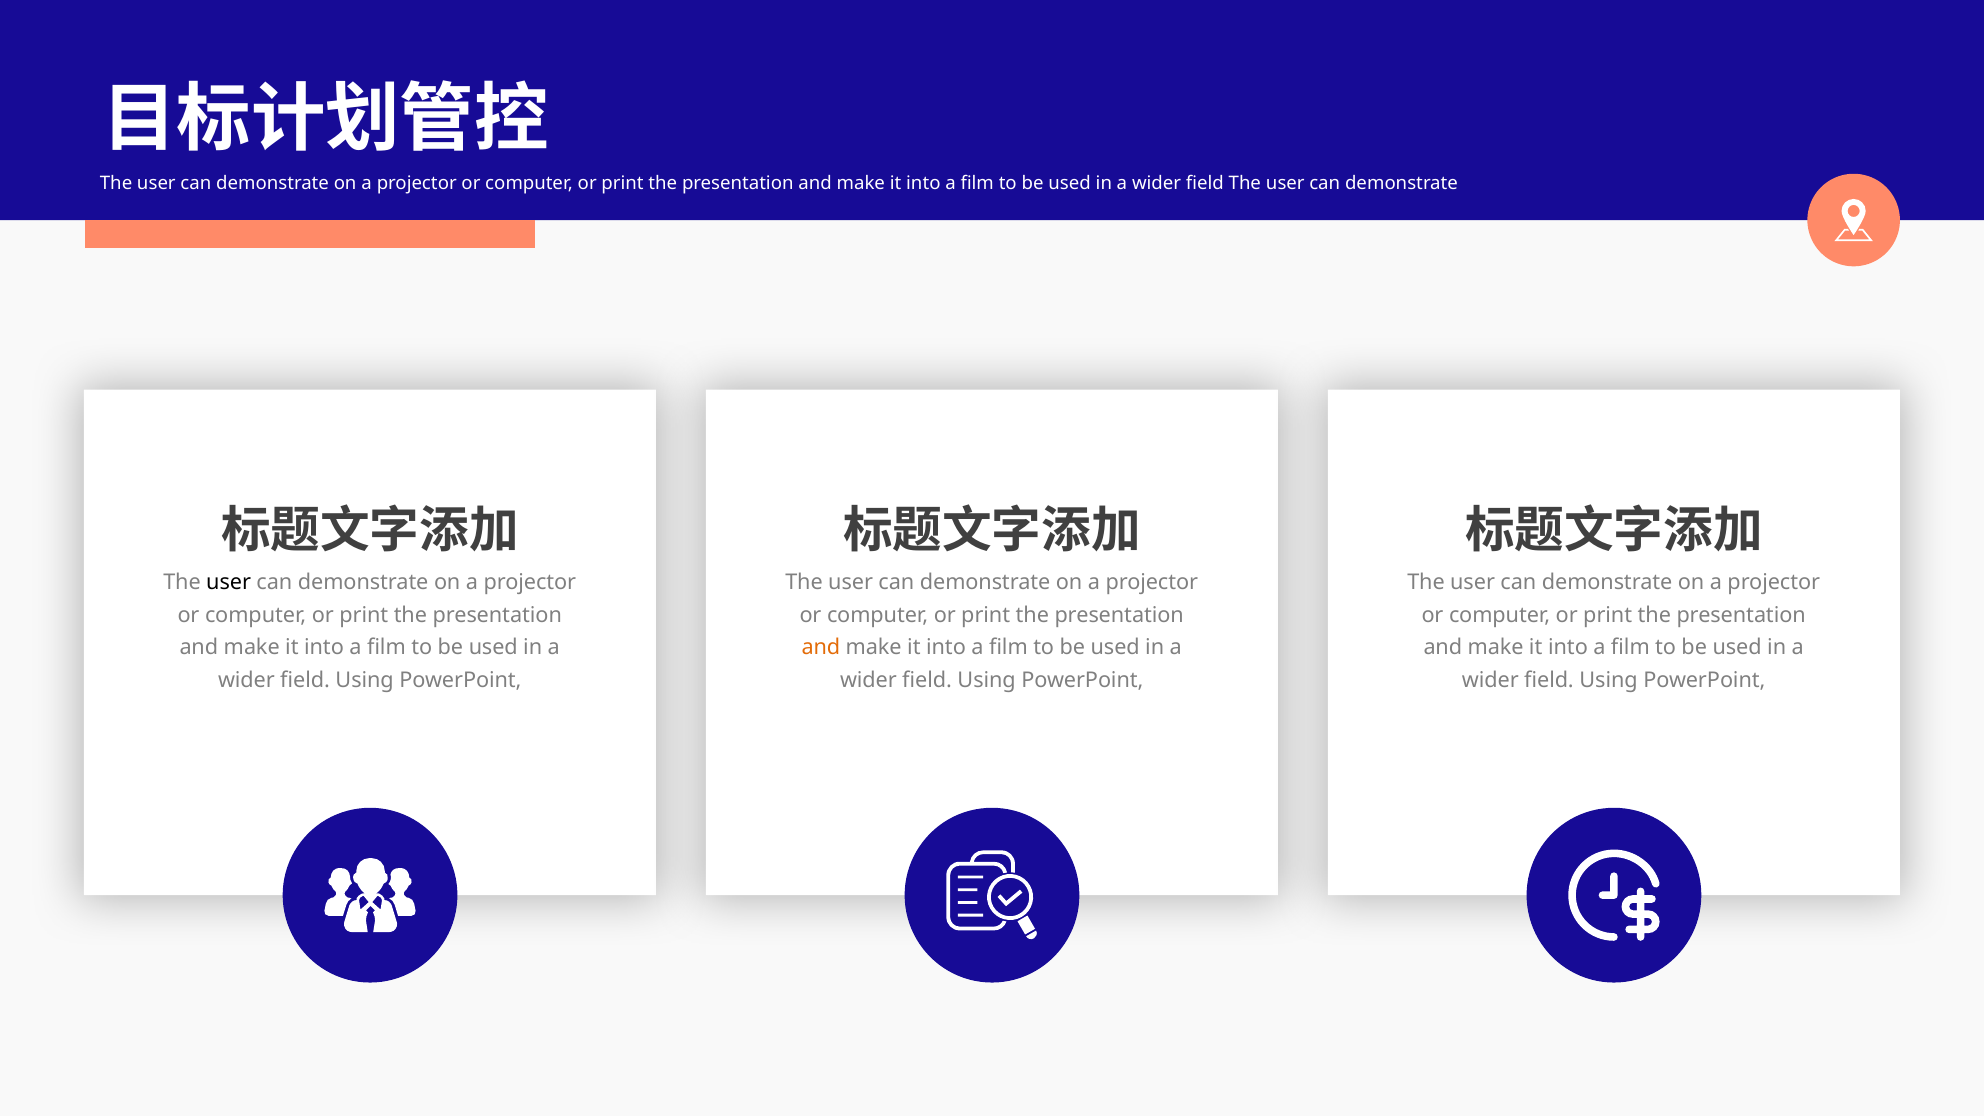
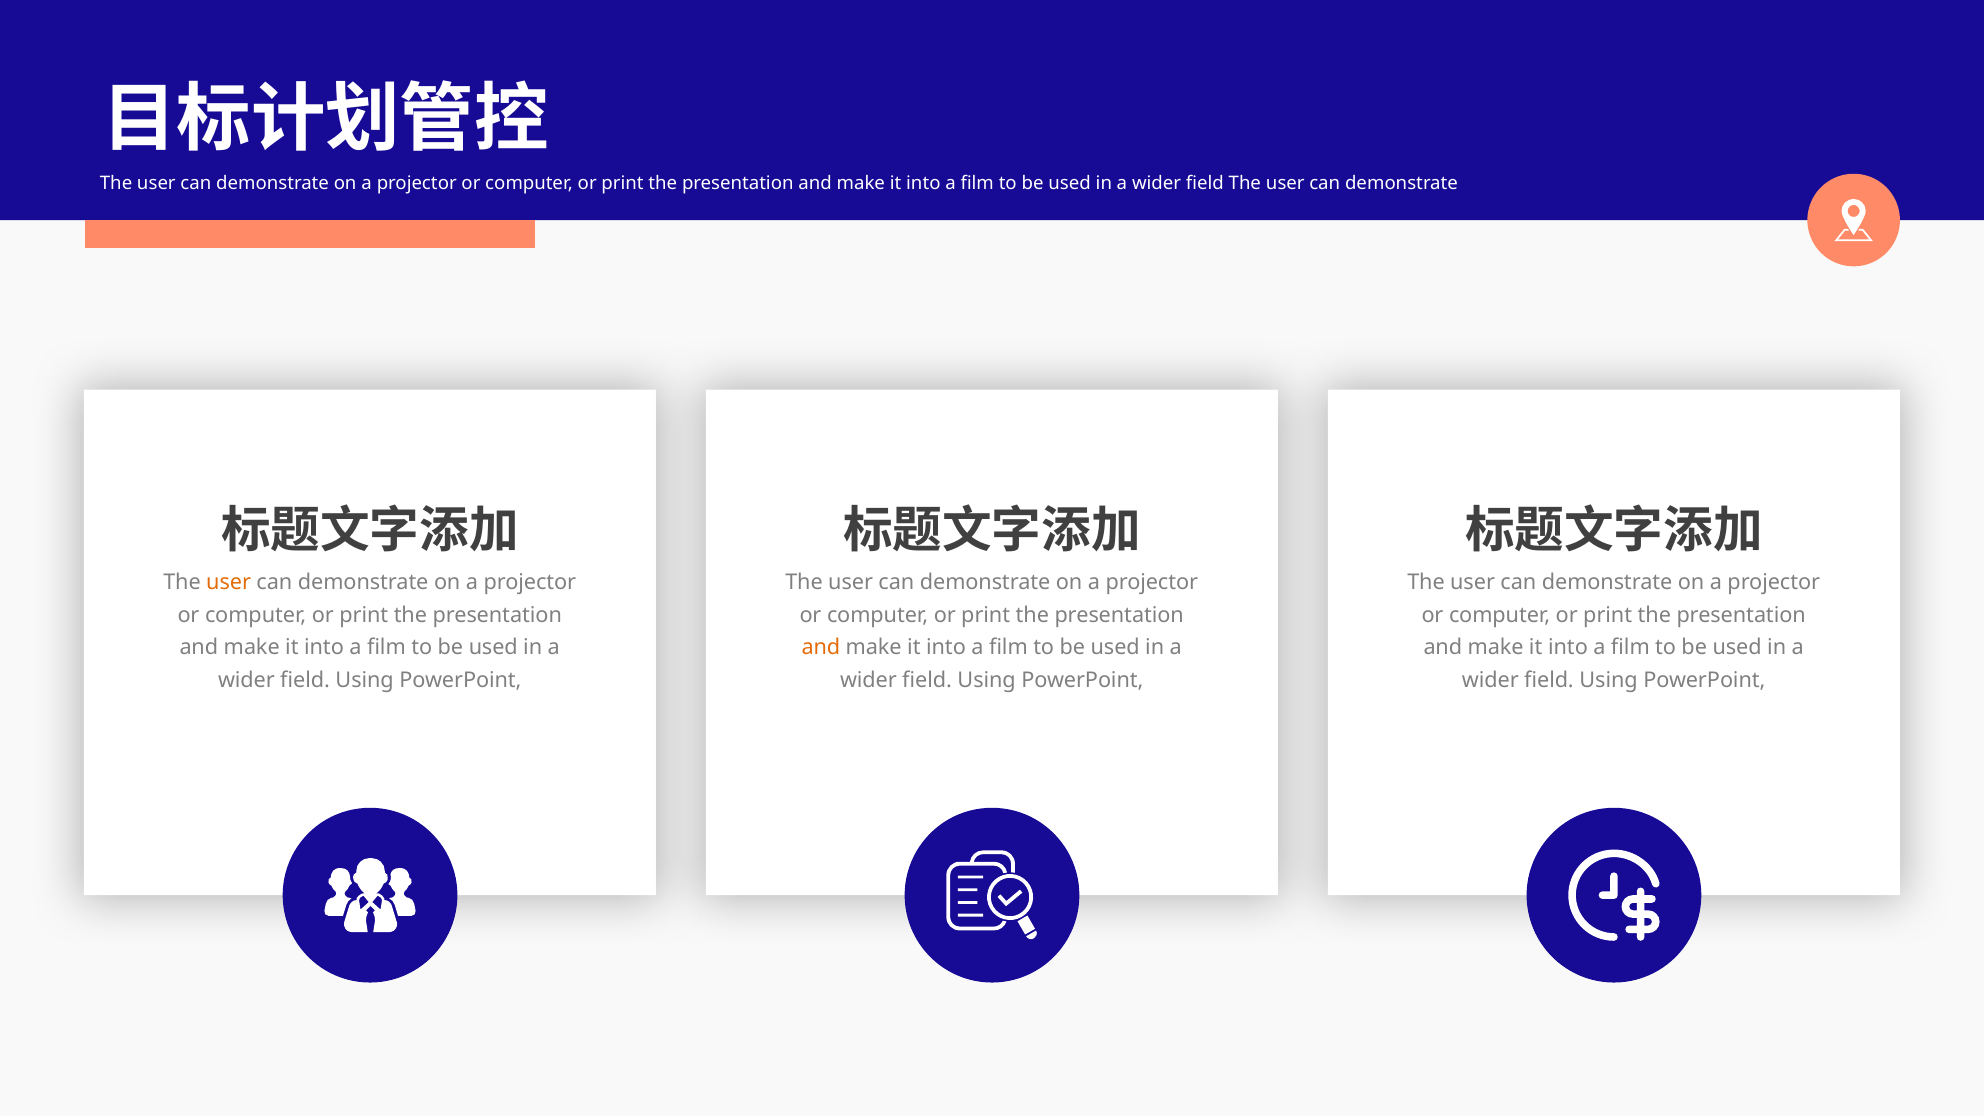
user at (229, 583) colour: black -> orange
